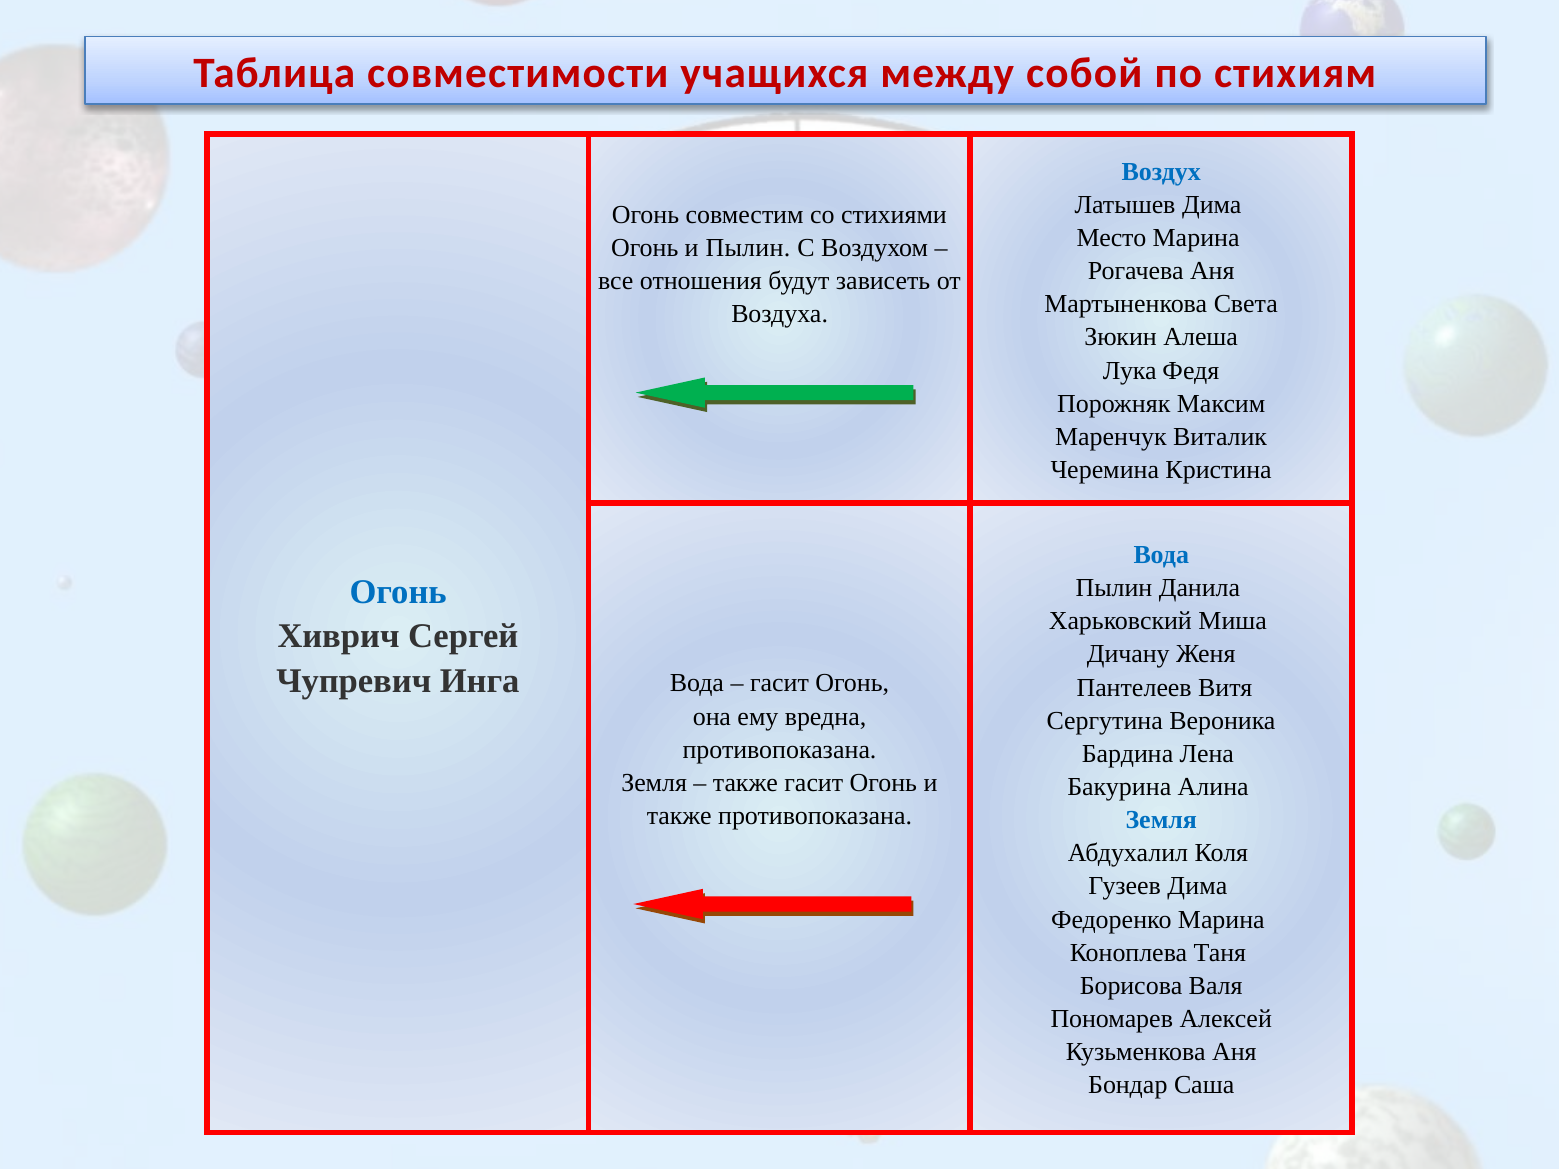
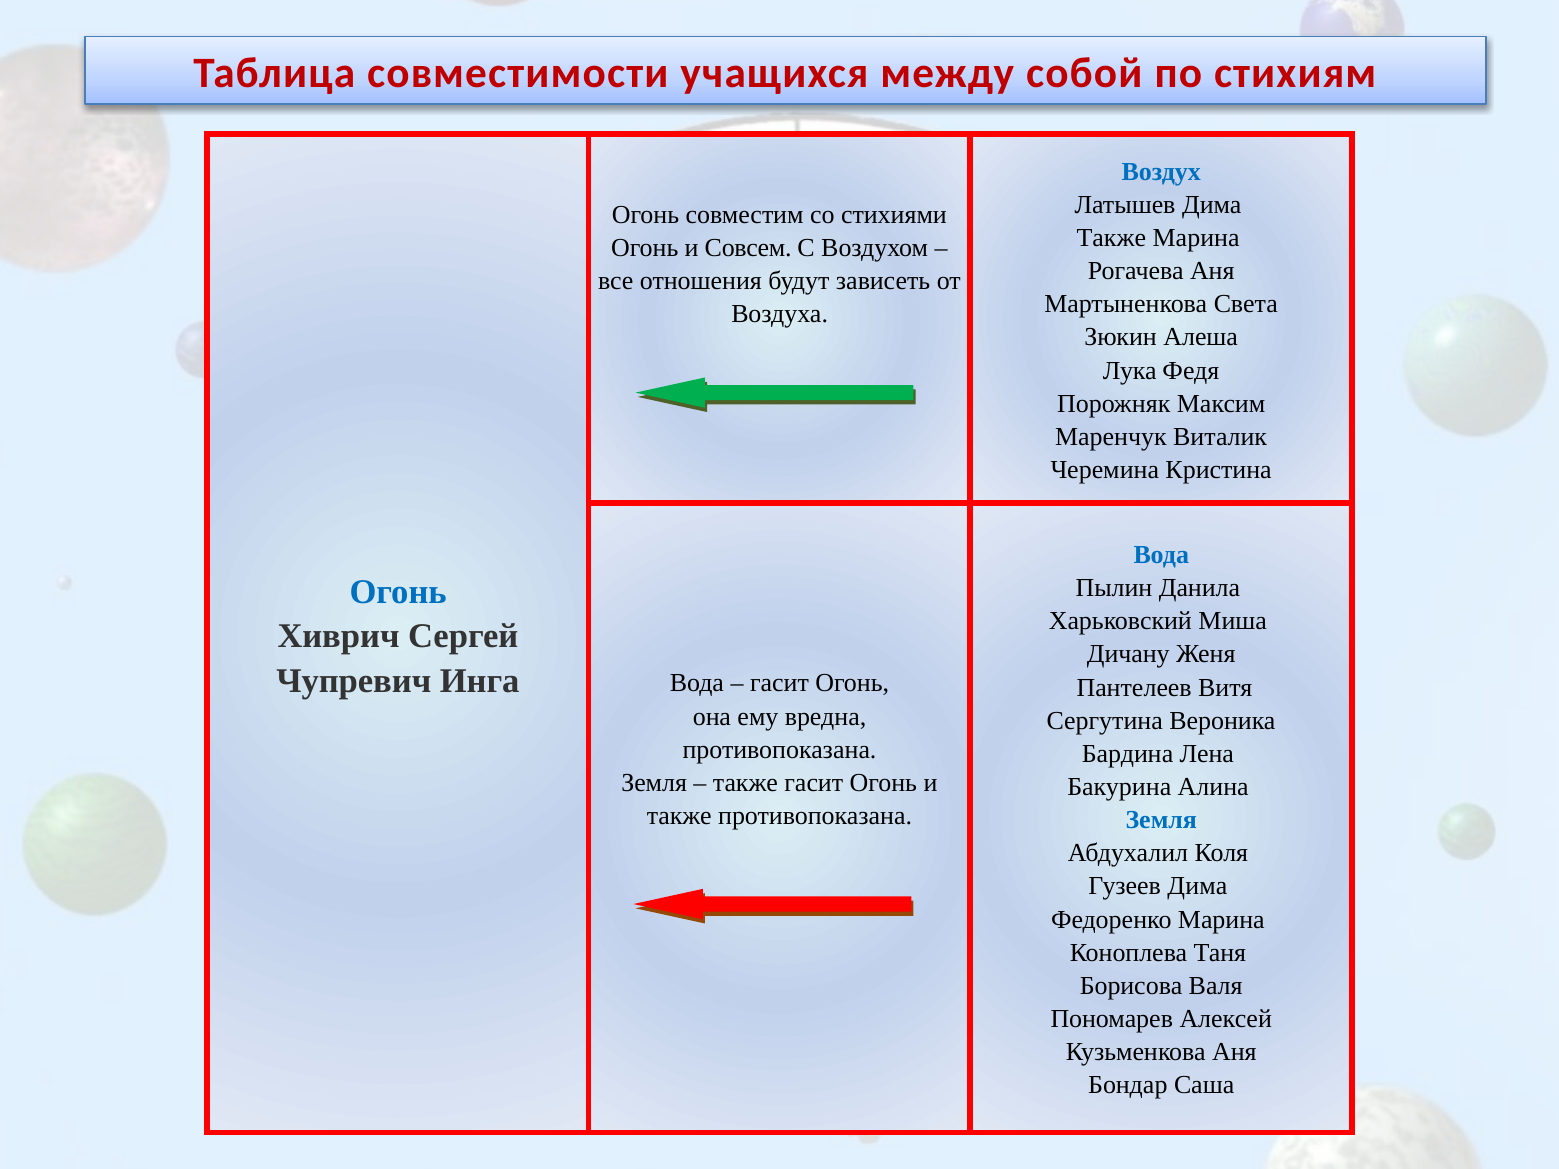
Место at (1111, 238): Место -> Также
и Пылин: Пылин -> Совсем
